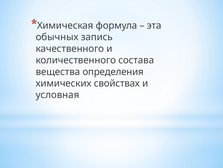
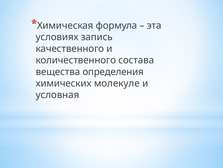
обычных: обычных -> условиях
свойствах: свойствах -> молекуле
